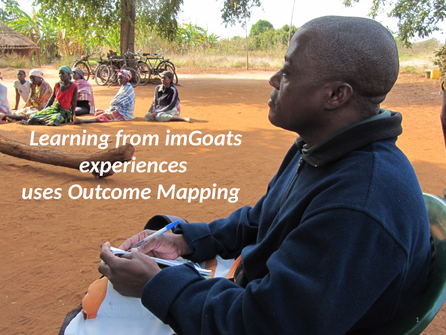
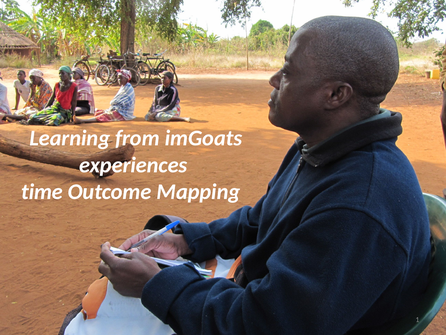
uses: uses -> time
